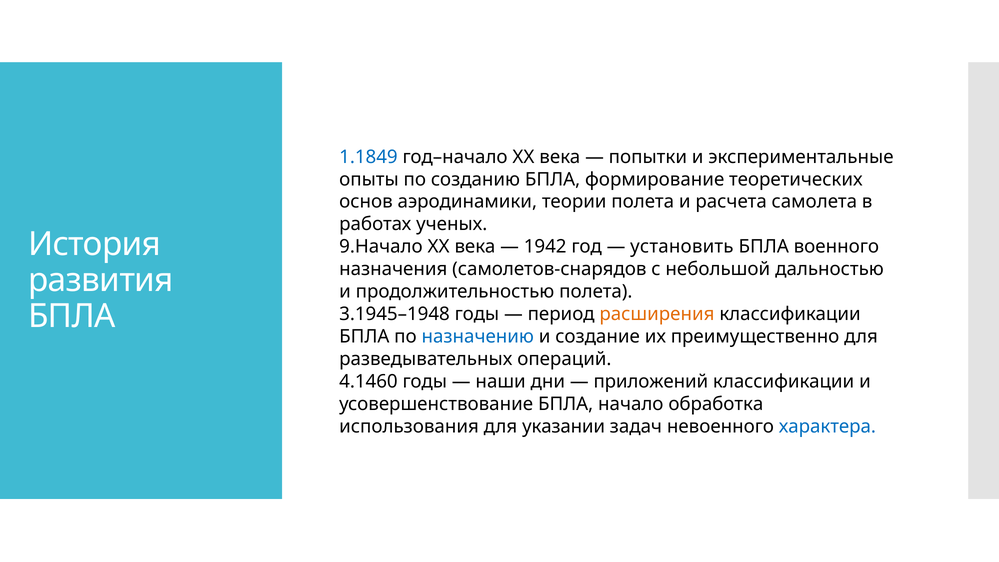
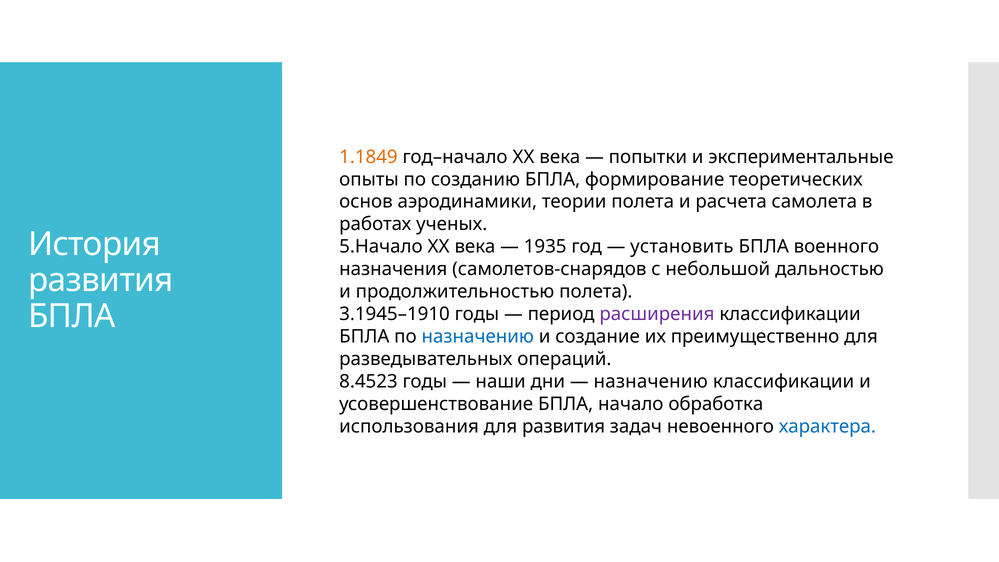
1.1849 colour: blue -> orange
9.Начало: 9.Начало -> 5.Начало
1942: 1942 -> 1935
3.1945–1948: 3.1945–1948 -> 3.1945–1910
расширения colour: orange -> purple
4.1460: 4.1460 -> 8.4523
приложений at (651, 382): приложений -> назначению
для указании: указании -> развития
